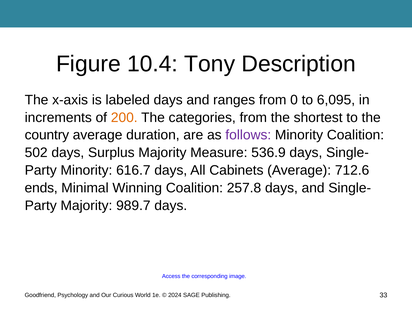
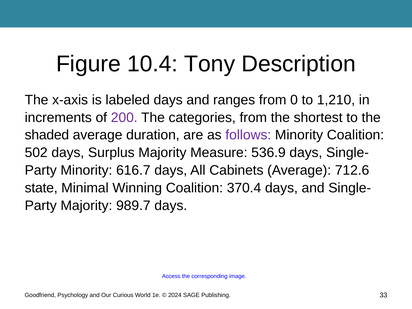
6,095: 6,095 -> 1,210
200 colour: orange -> purple
country: country -> shaded
ends: ends -> state
257.8: 257.8 -> 370.4
